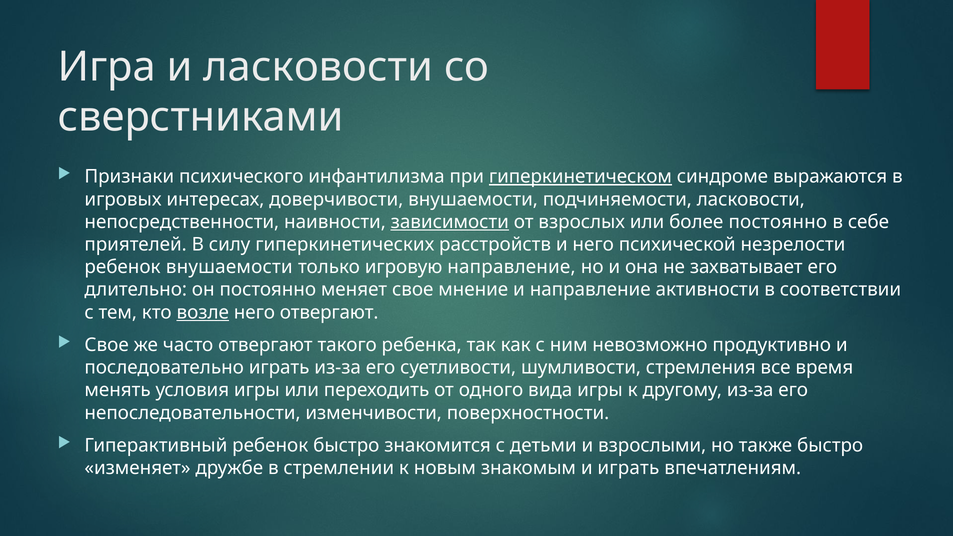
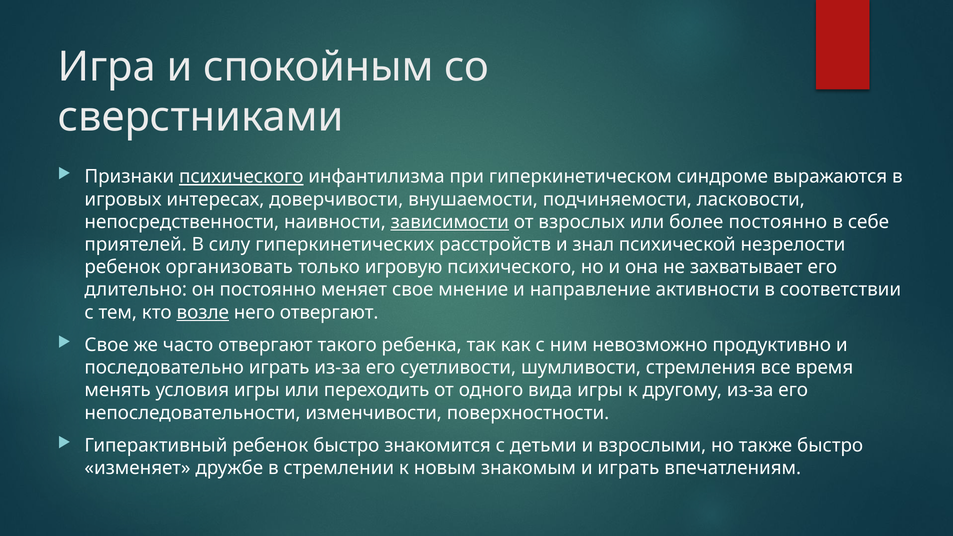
и ласковости: ласковости -> спокойным
психического at (241, 177) underline: none -> present
гиперкинетическом underline: present -> none
и него: него -> знал
ребенок внушаемости: внушаемости -> организовать
игровую направление: направление -> психического
